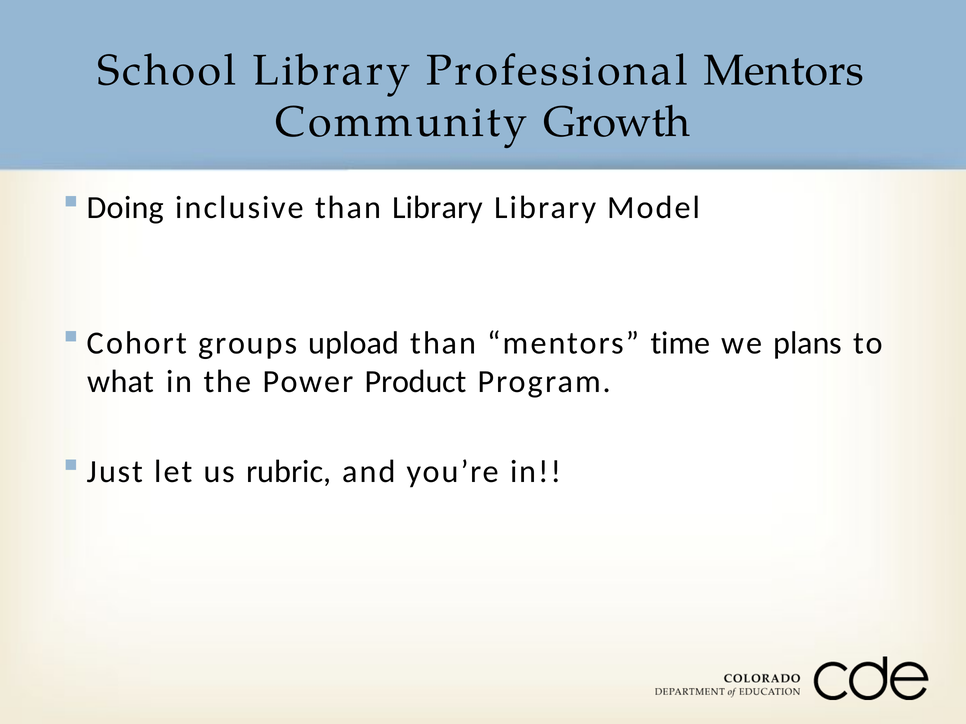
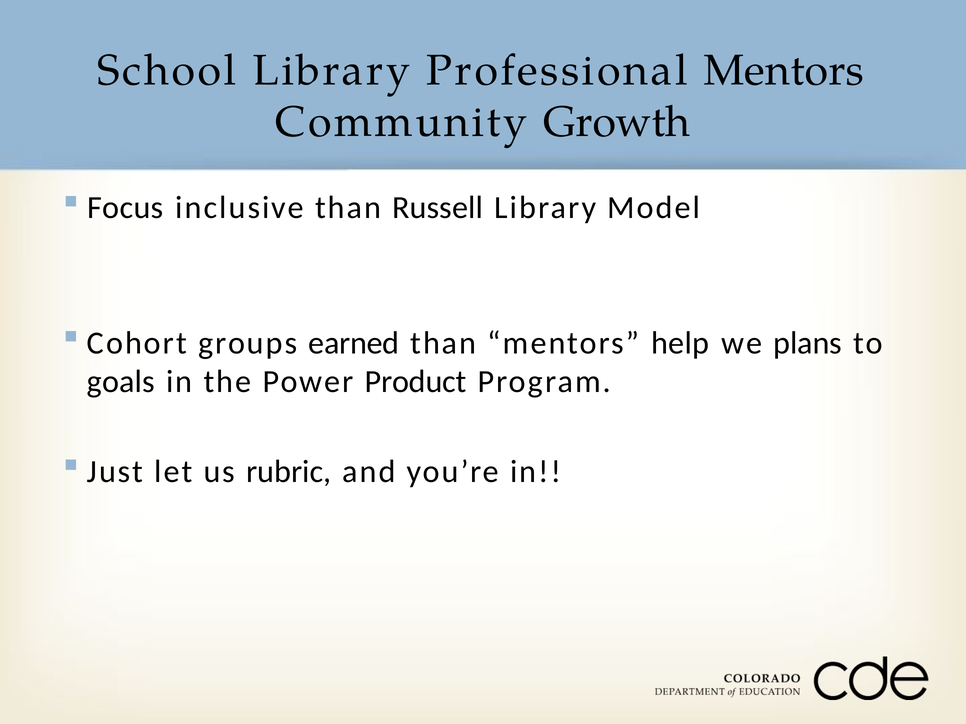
Doing: Doing -> Focus
than Library: Library -> Russell
upload: upload -> earned
time: time -> help
what: what -> goals
